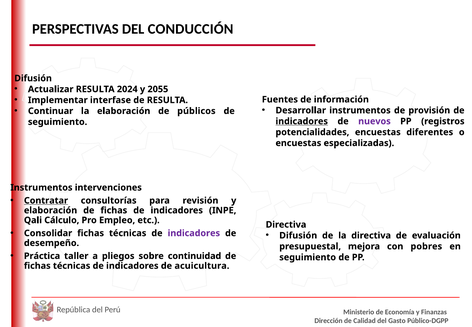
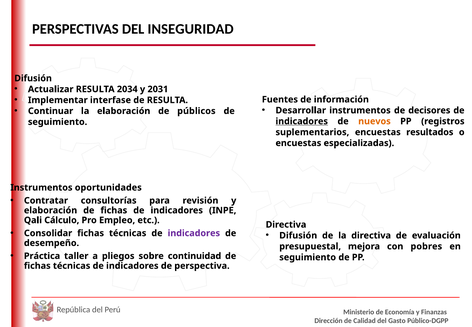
CONDUCCIÓN: CONDUCCIÓN -> INSEGURIDAD
2024: 2024 -> 2034
2055: 2055 -> 2031
provisión: provisión -> decisores
nuevos colour: purple -> orange
potencialidades: potencialidades -> suplementarios
diferentes: diferentes -> resultados
intervenciones: intervenciones -> oportunidades
Contratar underline: present -> none
acuicultura: acuicultura -> perspectiva
